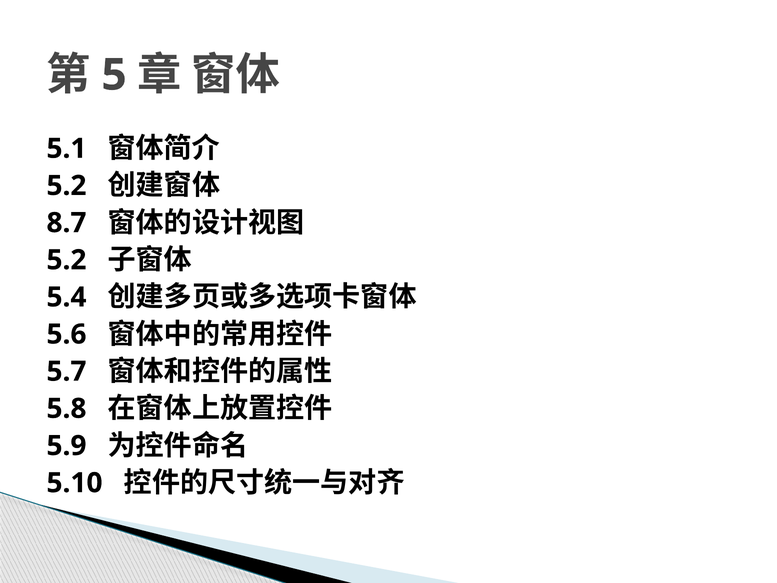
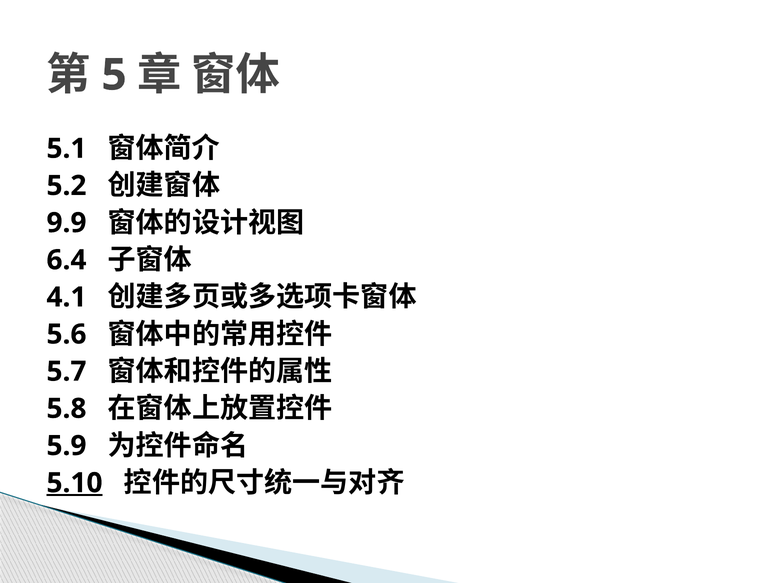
8.7: 8.7 -> 9.9
5.2 at (66, 260): 5.2 -> 6.4
5.4: 5.4 -> 4.1
5.10 underline: none -> present
